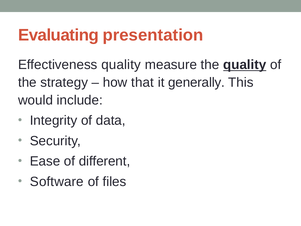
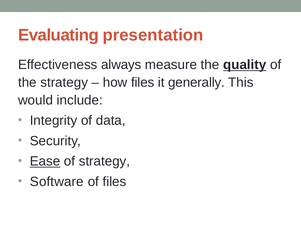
Effectiveness quality: quality -> always
how that: that -> files
Ease underline: none -> present
of different: different -> strategy
